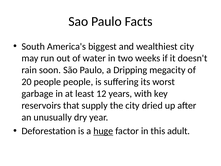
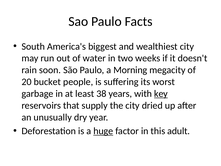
Dripping: Dripping -> Morning
20 people: people -> bucket
12: 12 -> 38
key underline: none -> present
